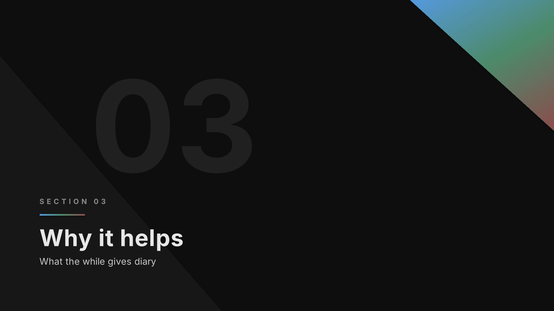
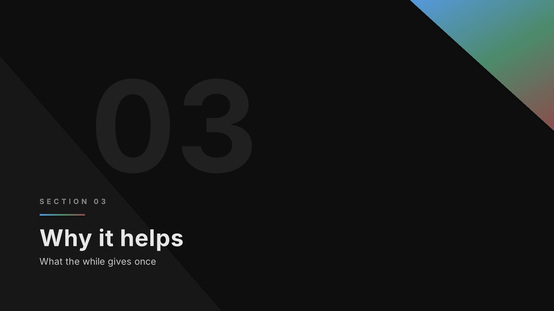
diary: diary -> once
